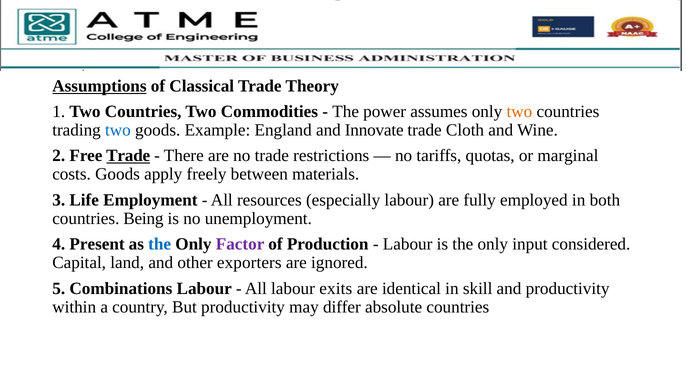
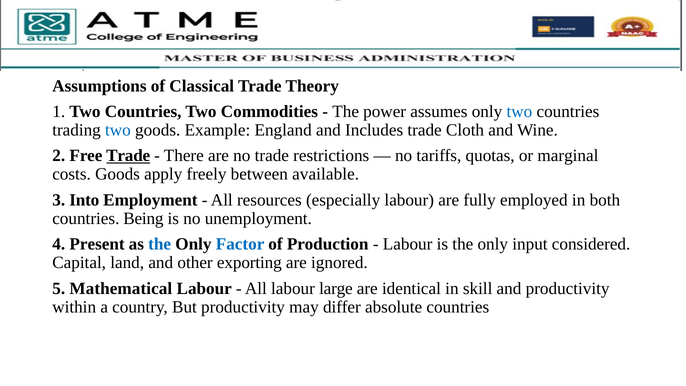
Assumptions underline: present -> none
two at (519, 112) colour: orange -> blue
Innovate: Innovate -> Includes
materials: materials -> available
Life: Life -> Into
Factor colour: purple -> blue
exporters: exporters -> exporting
Combinations: Combinations -> Mathematical
exits: exits -> large
